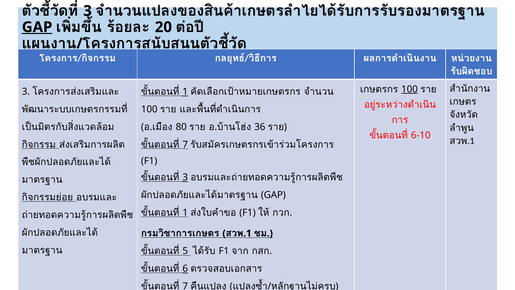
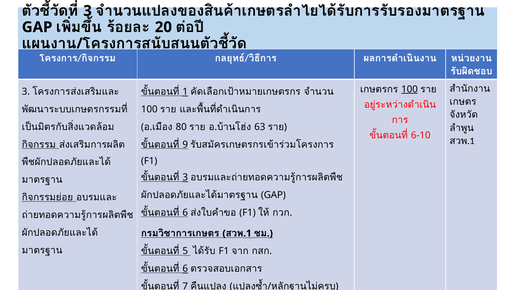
GAP at (37, 27) underline: present -> none
36: 36 -> 63
7 at (185, 144): 7 -> 9
1 at (185, 212): 1 -> 6
